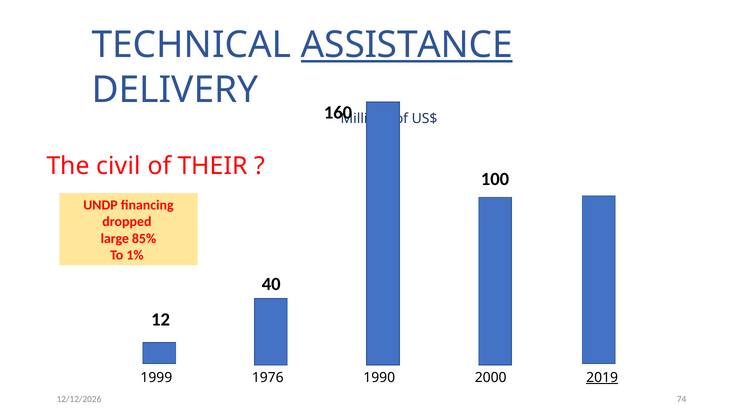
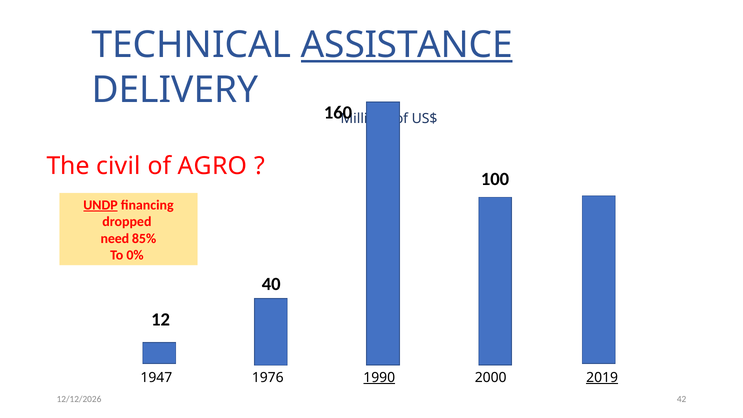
THEIR: THEIR -> AGRO
UNDP underline: none -> present
large: large -> need
1%: 1% -> 0%
1999: 1999 -> 1947
1990 underline: none -> present
74: 74 -> 42
